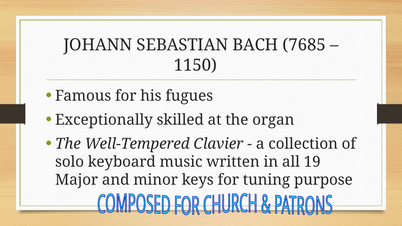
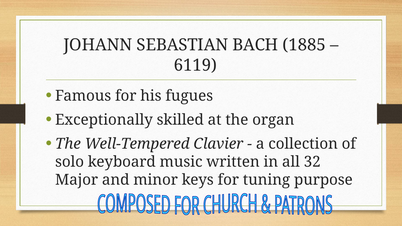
7685: 7685 -> 1885
1150: 1150 -> 6119
19: 19 -> 32
